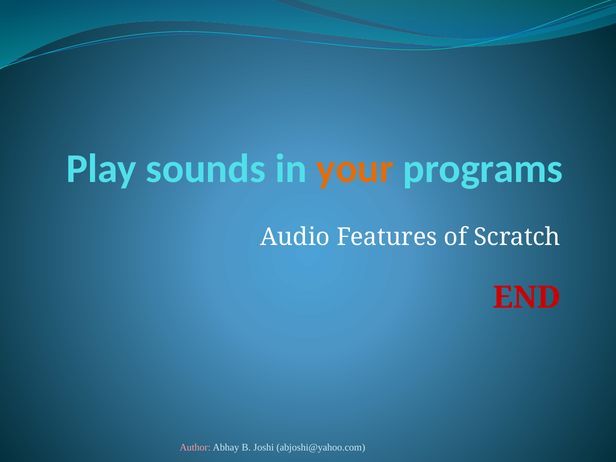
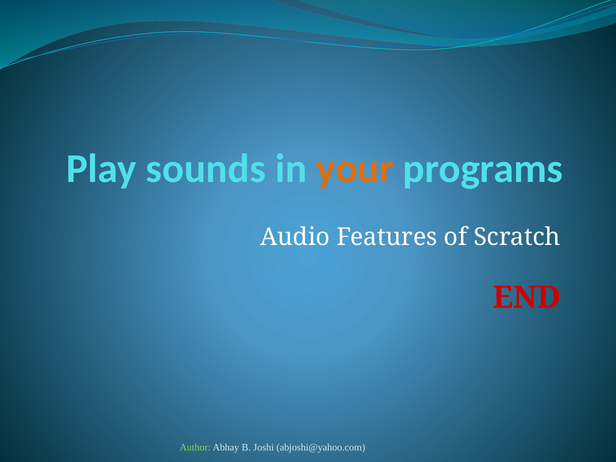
Author colour: pink -> light green
